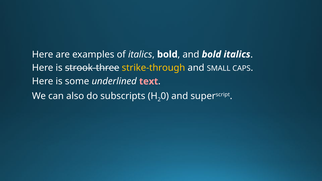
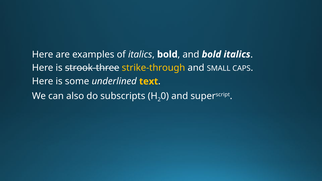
text colour: pink -> yellow
